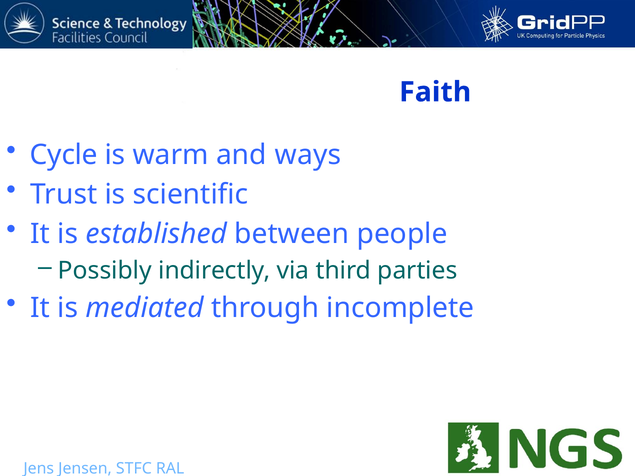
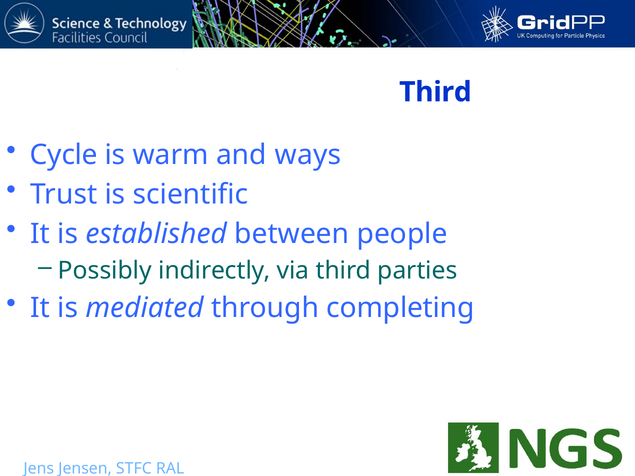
Faith at (435, 92): Faith -> Third
incomplete: incomplete -> completing
